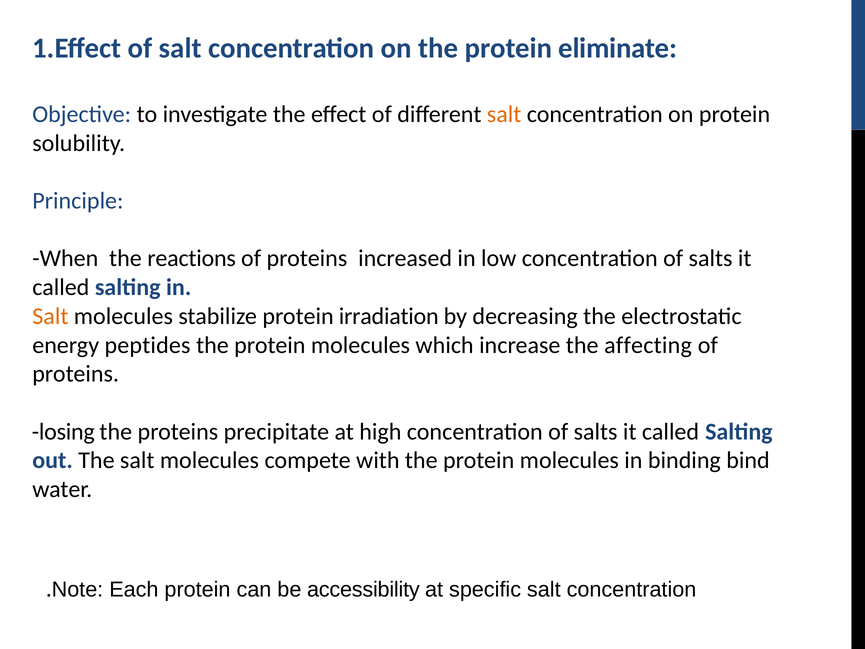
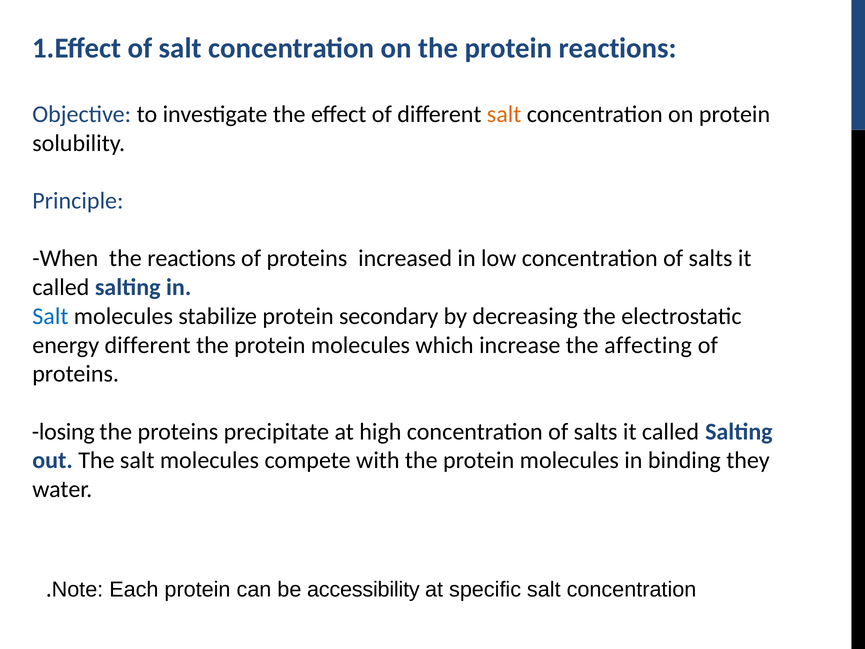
protein eliminate: eliminate -> reactions
Salt at (50, 316) colour: orange -> blue
irradiation: irradiation -> secondary
energy peptides: peptides -> different
bind: bind -> they
